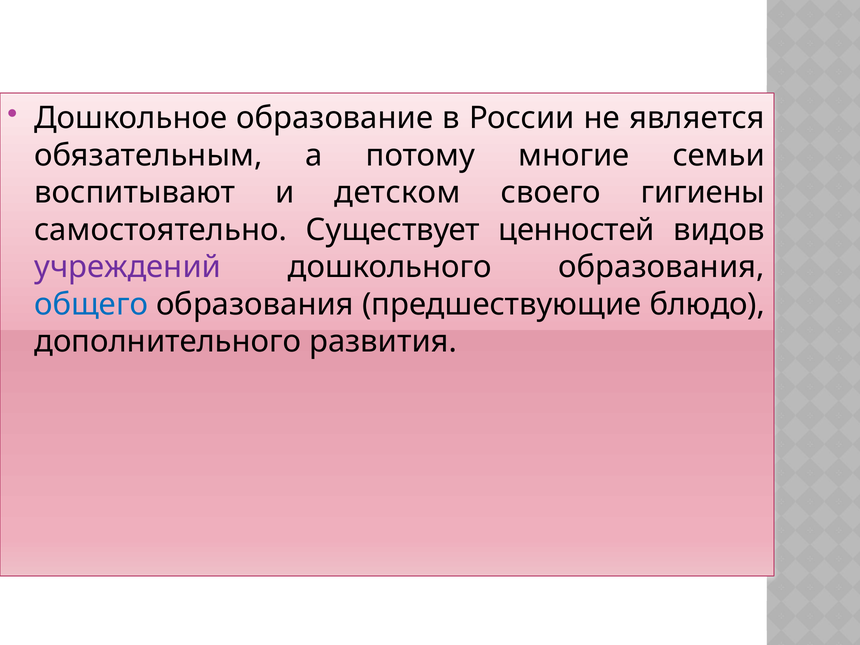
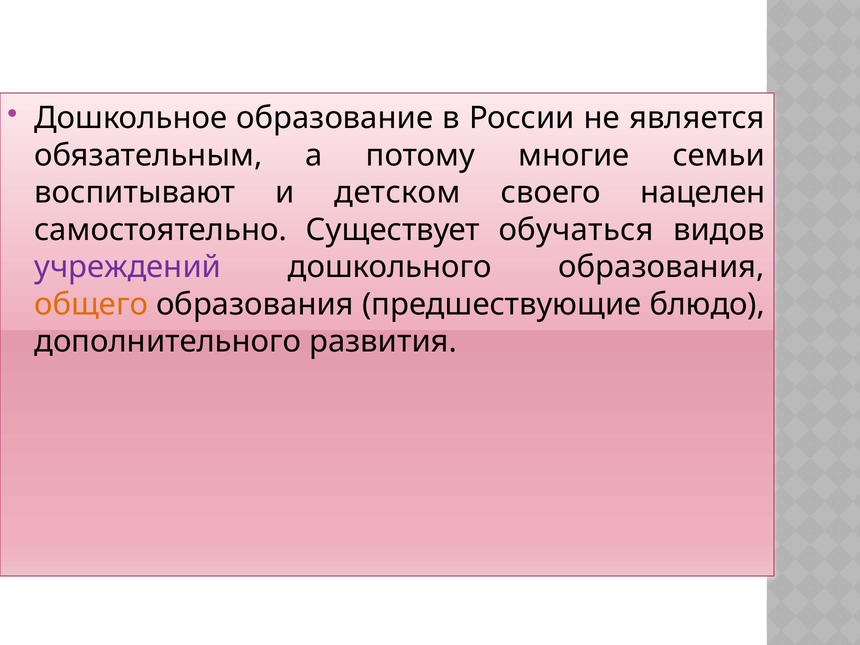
гигиены: гигиены -> нацелен
ценностей: ценностей -> обучаться
общего colour: blue -> orange
